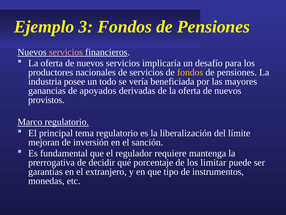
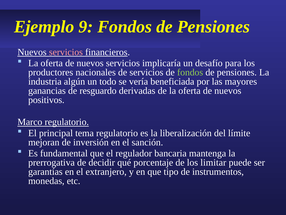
3: 3 -> 9
fondos at (190, 72) colour: yellow -> light green
posee: posee -> algún
apoyados: apoyados -> resguardo
provistos: provistos -> positivos
requiere: requiere -> bancaria
